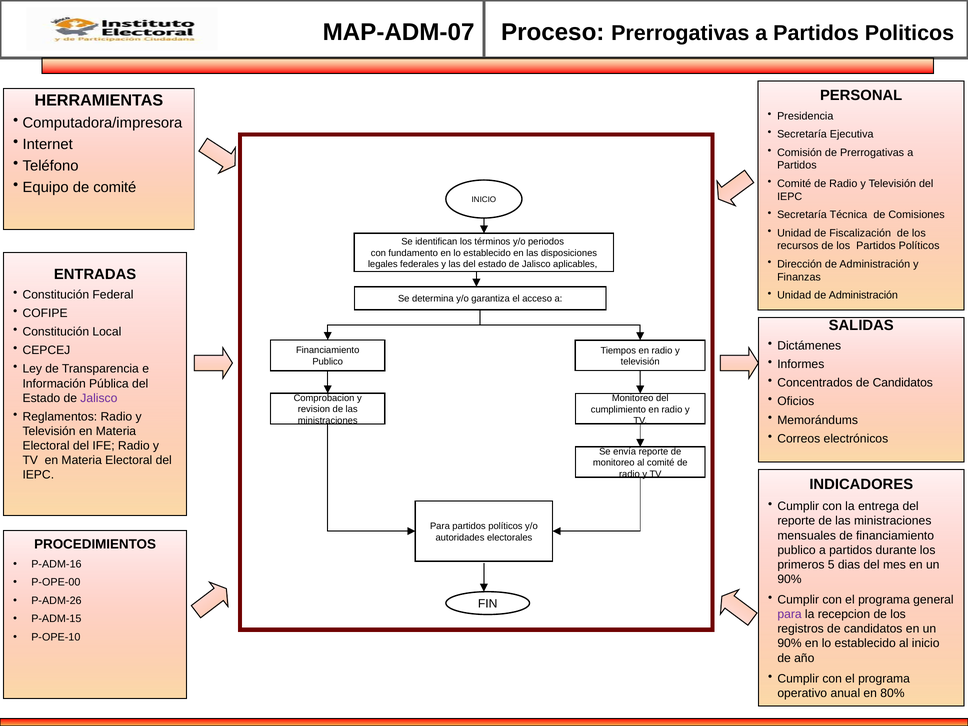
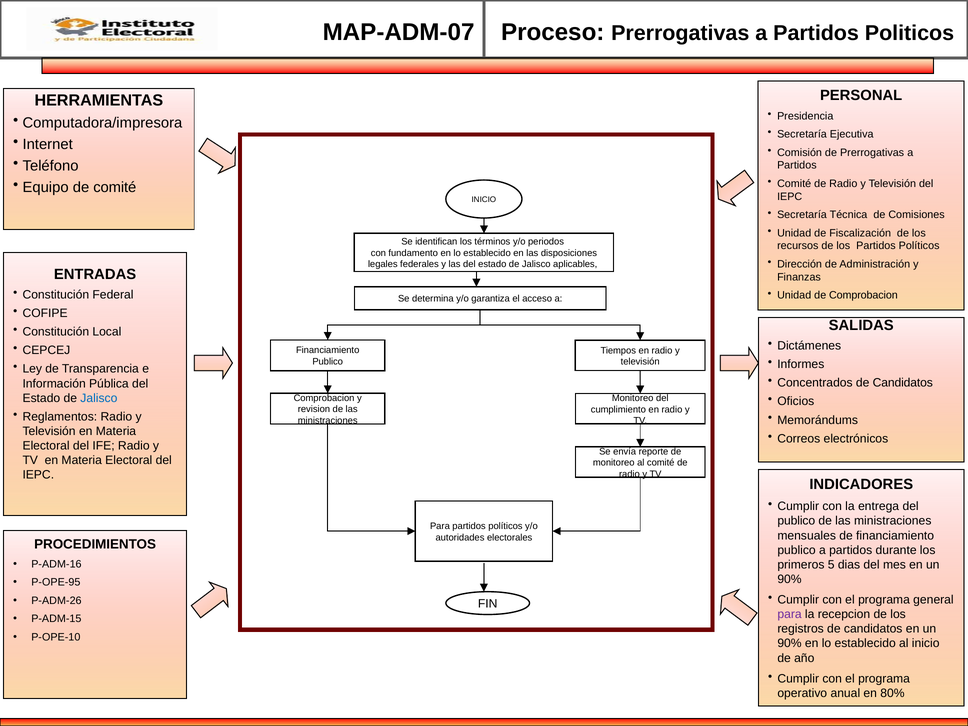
Unidad de Administración: Administración -> Comprobacion
Jalisco at (99, 398) colour: purple -> blue
reporte at (796, 521): reporte -> publico
P-OPE-00: P-OPE-00 -> P-OPE-95
